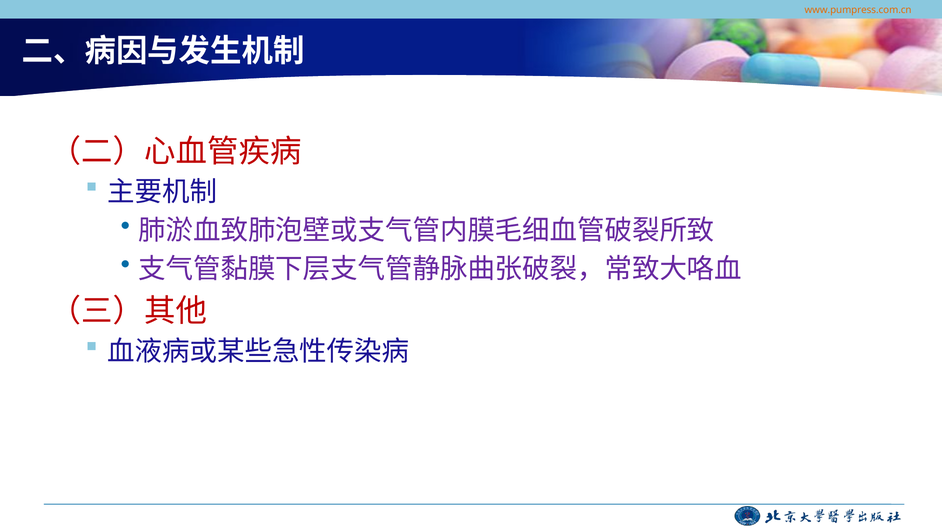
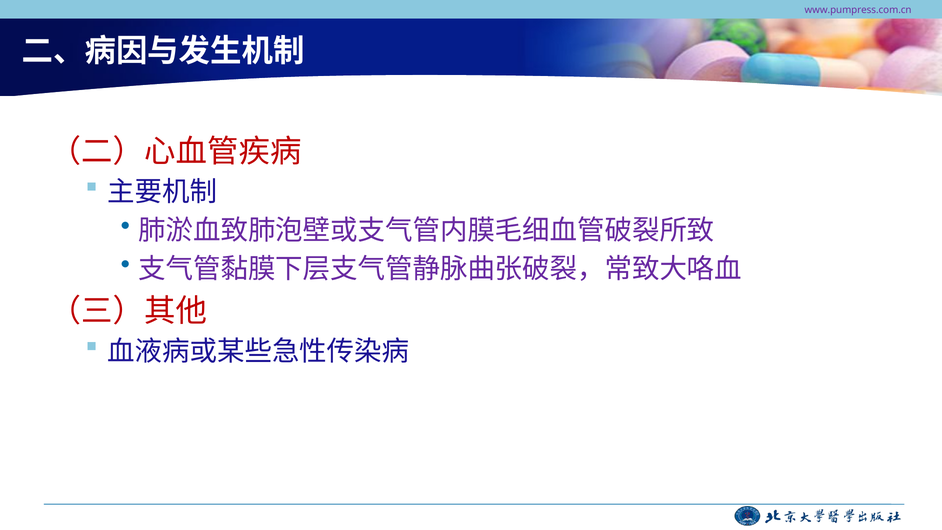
www.pumpress.com.cn colour: orange -> purple
